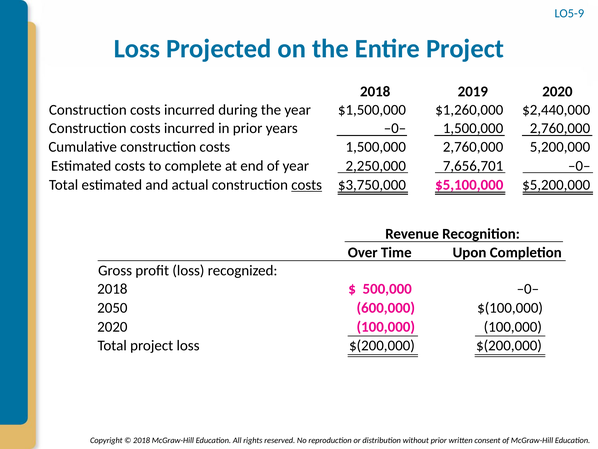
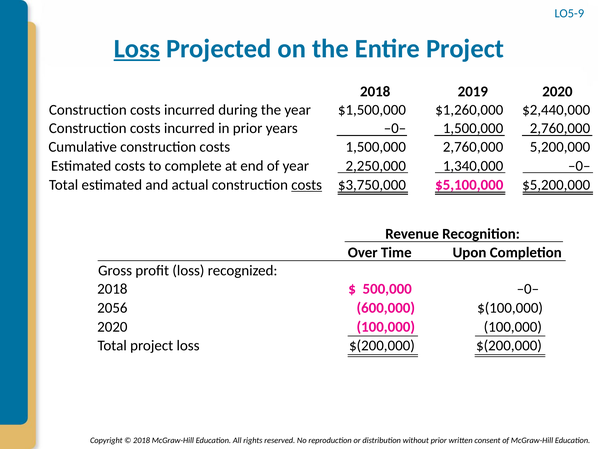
Loss at (137, 49) underline: none -> present
7,656,701: 7,656,701 -> 1,340,000
2050: 2050 -> 2056
